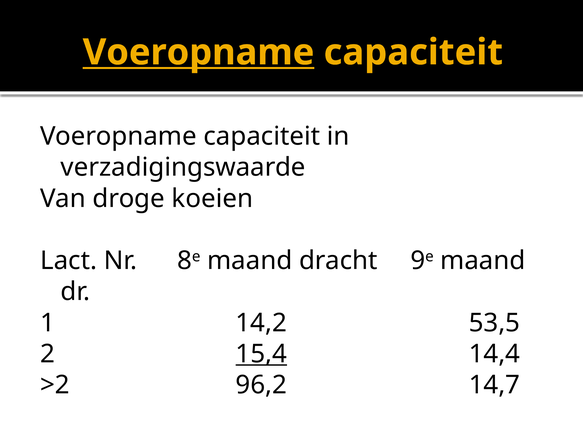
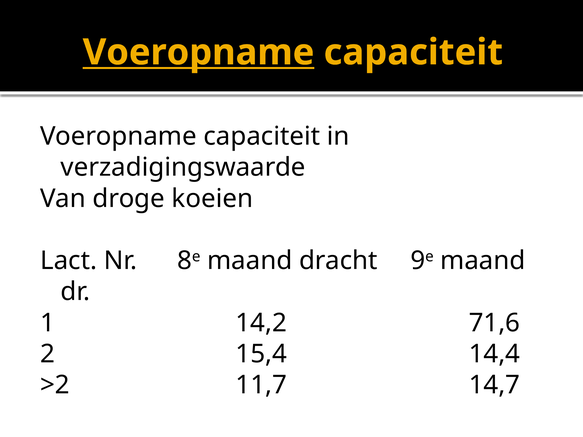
53,5: 53,5 -> 71,6
15,4 underline: present -> none
96,2: 96,2 -> 11,7
